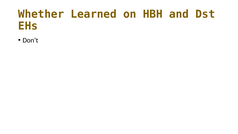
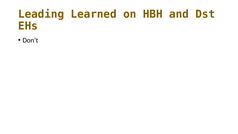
Whether: Whether -> Leading
